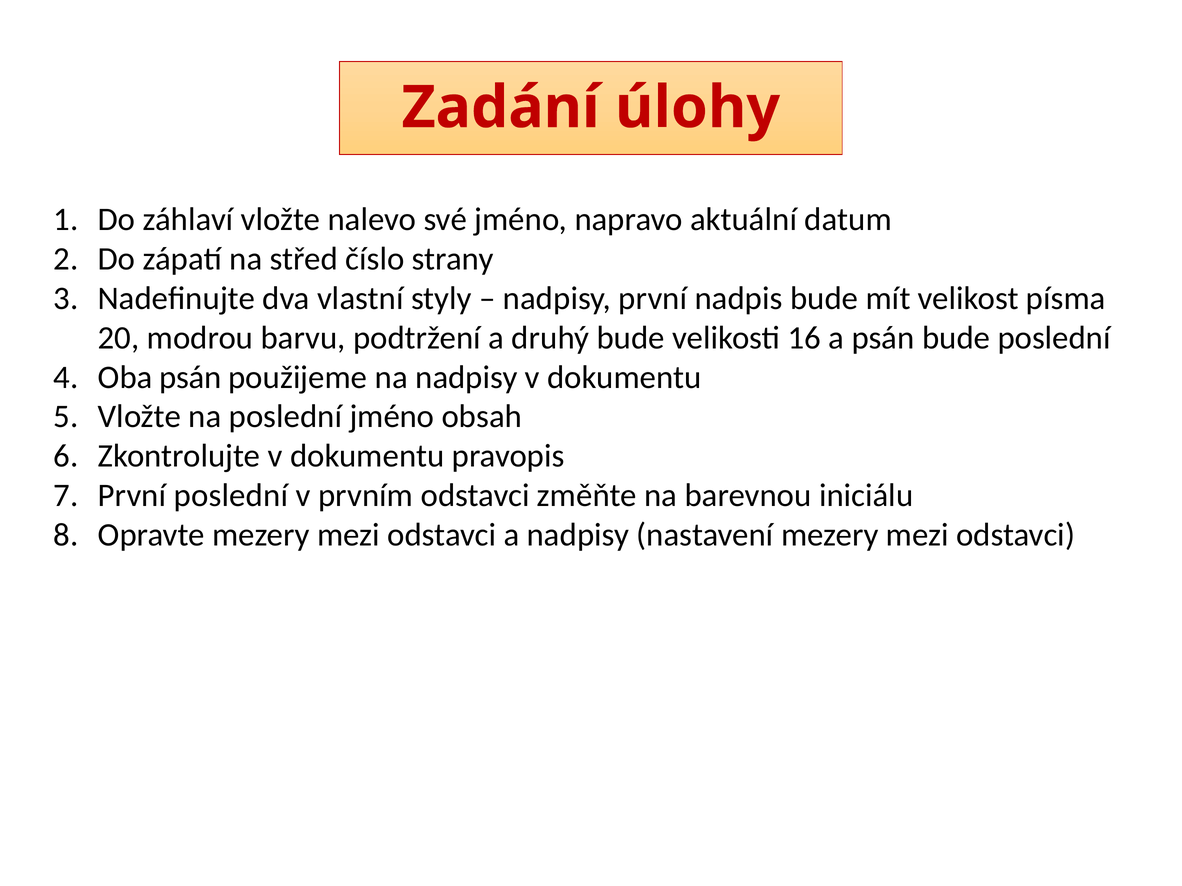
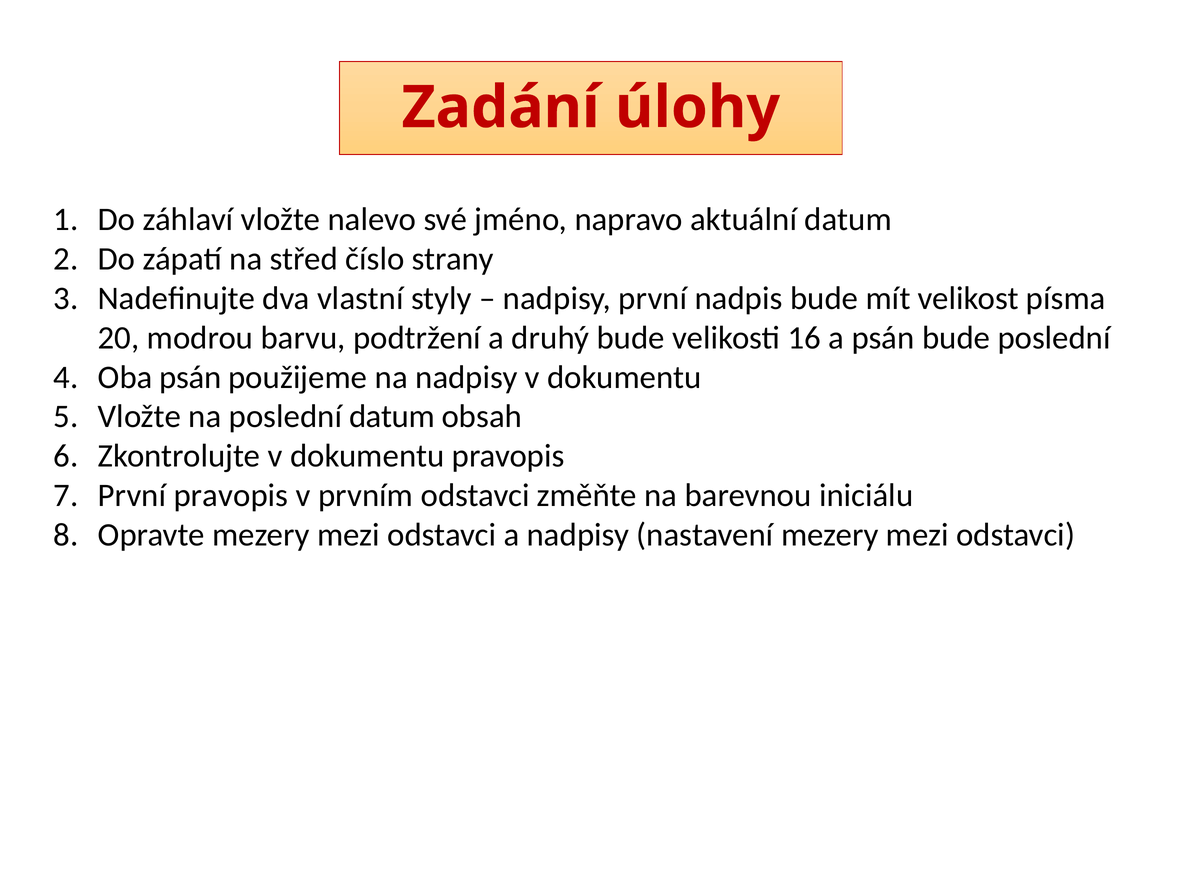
poslední jméno: jméno -> datum
První poslední: poslední -> pravopis
